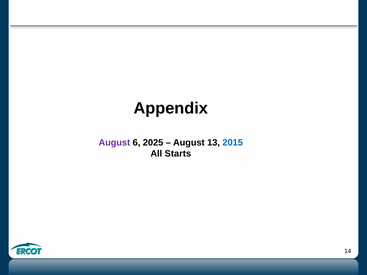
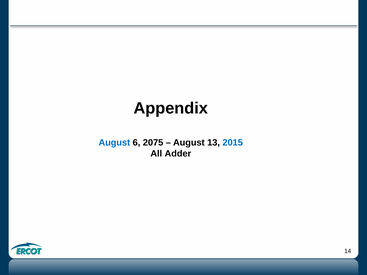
August at (114, 143) colour: purple -> blue
2025: 2025 -> 2075
Starts: Starts -> Adder
